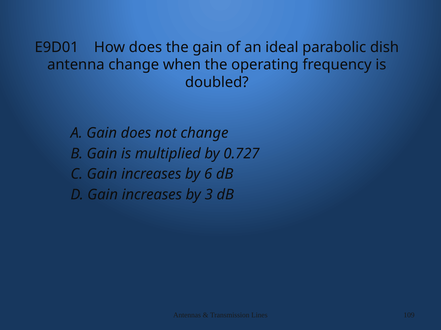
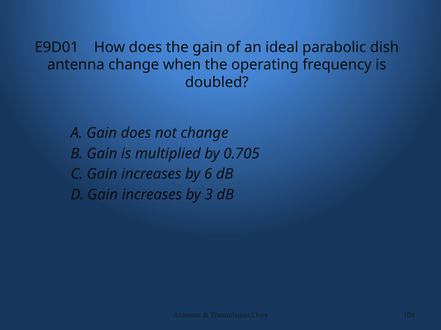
0.727: 0.727 -> 0.705
